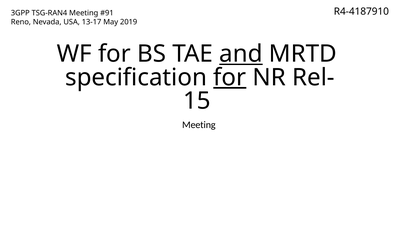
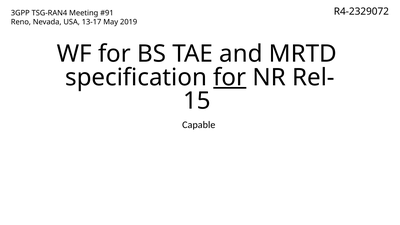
R4-4187910: R4-4187910 -> R4-2329072
and underline: present -> none
Meeting at (199, 125): Meeting -> Capable
